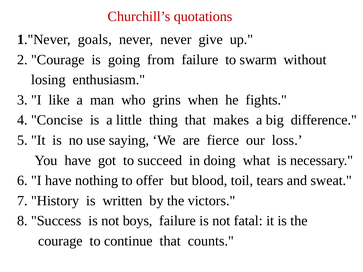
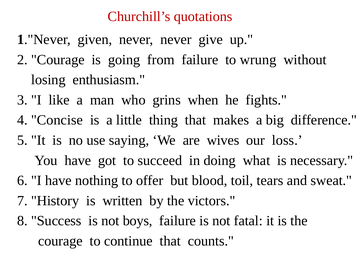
goals: goals -> given
swarm: swarm -> wrung
fierce: fierce -> wives
